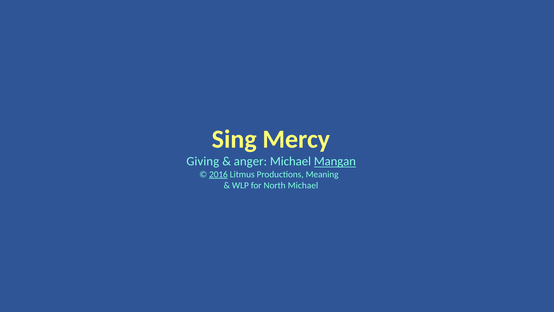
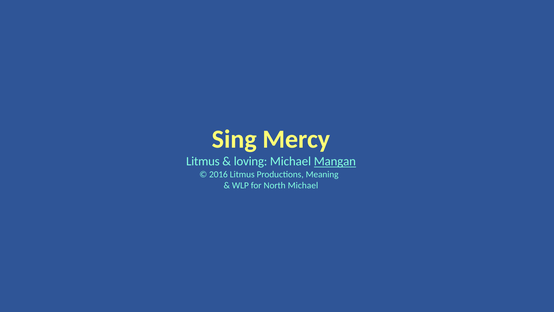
Giving at (203, 161): Giving -> Litmus
anger: anger -> loving
2016 underline: present -> none
